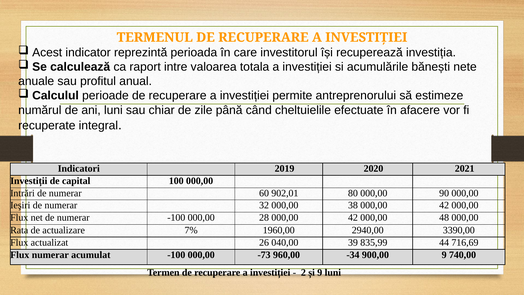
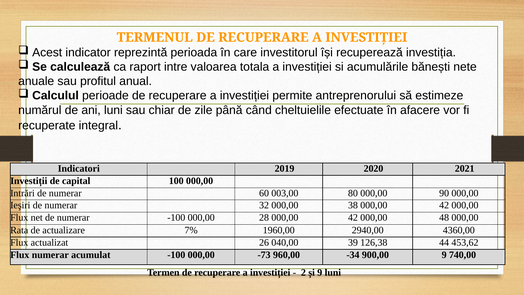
902,01: 902,01 -> 003,00
3390,00: 3390,00 -> 4360,00
835,99: 835,99 -> 126,38
716,69: 716,69 -> 453,62
